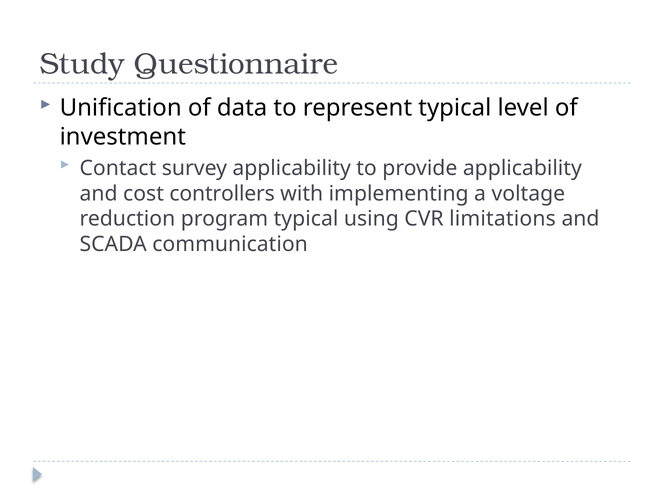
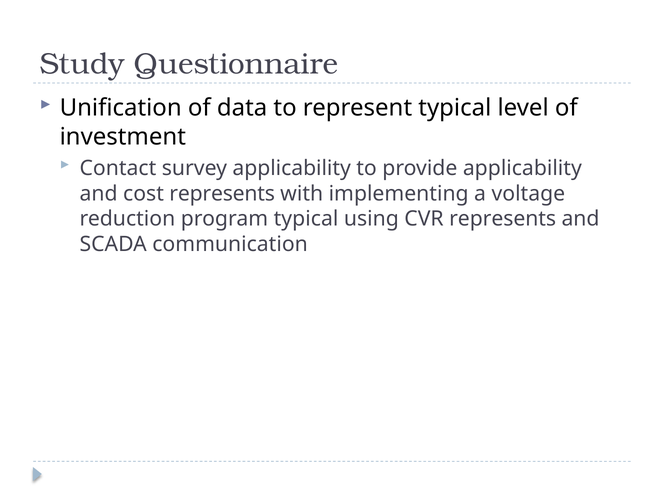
cost controllers: controllers -> represents
CVR limitations: limitations -> represents
